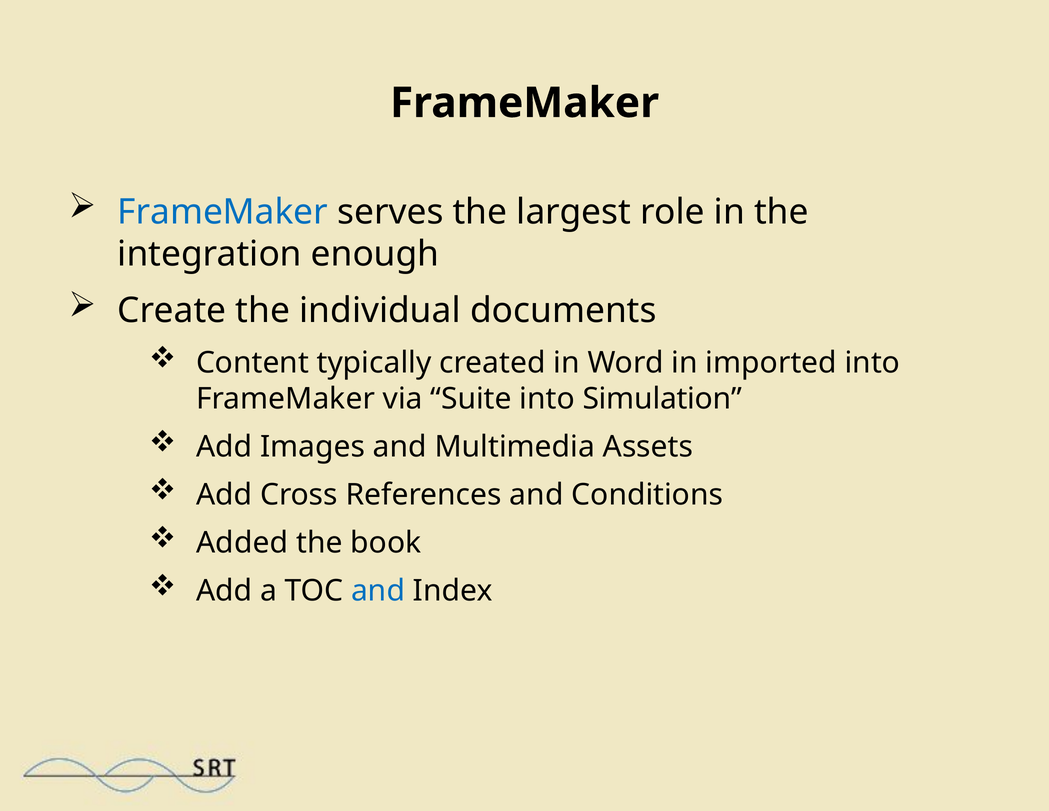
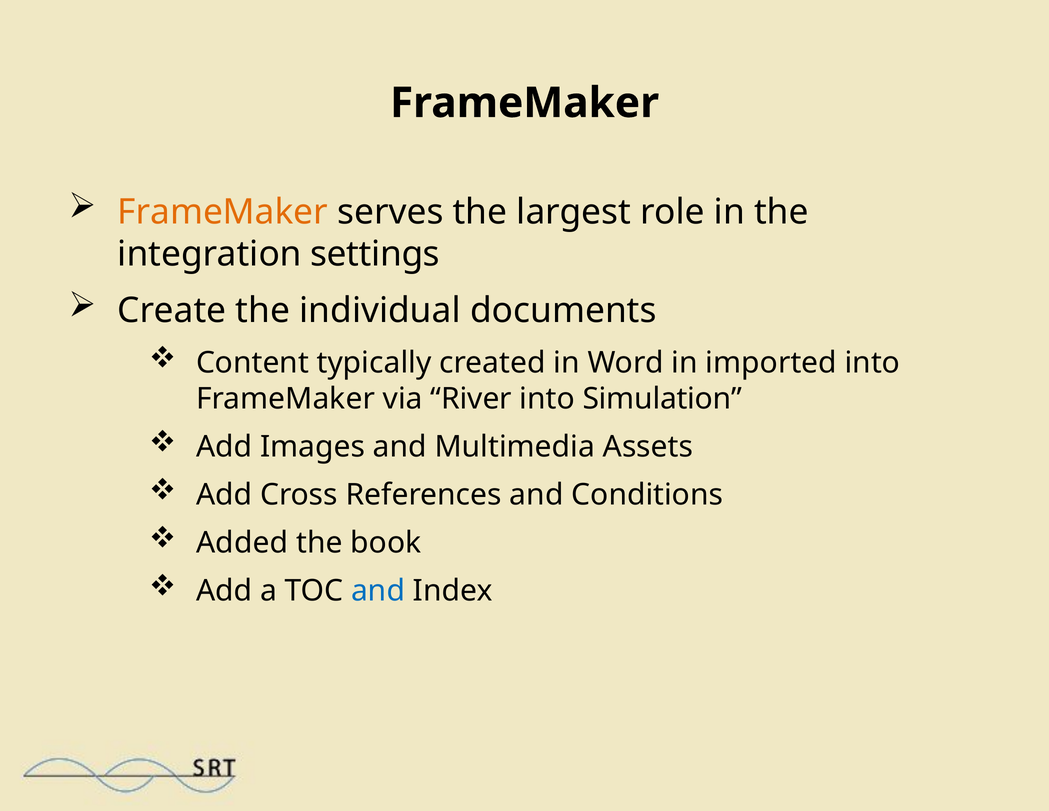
FrameMaker at (223, 212) colour: blue -> orange
enough: enough -> settings
Suite: Suite -> River
